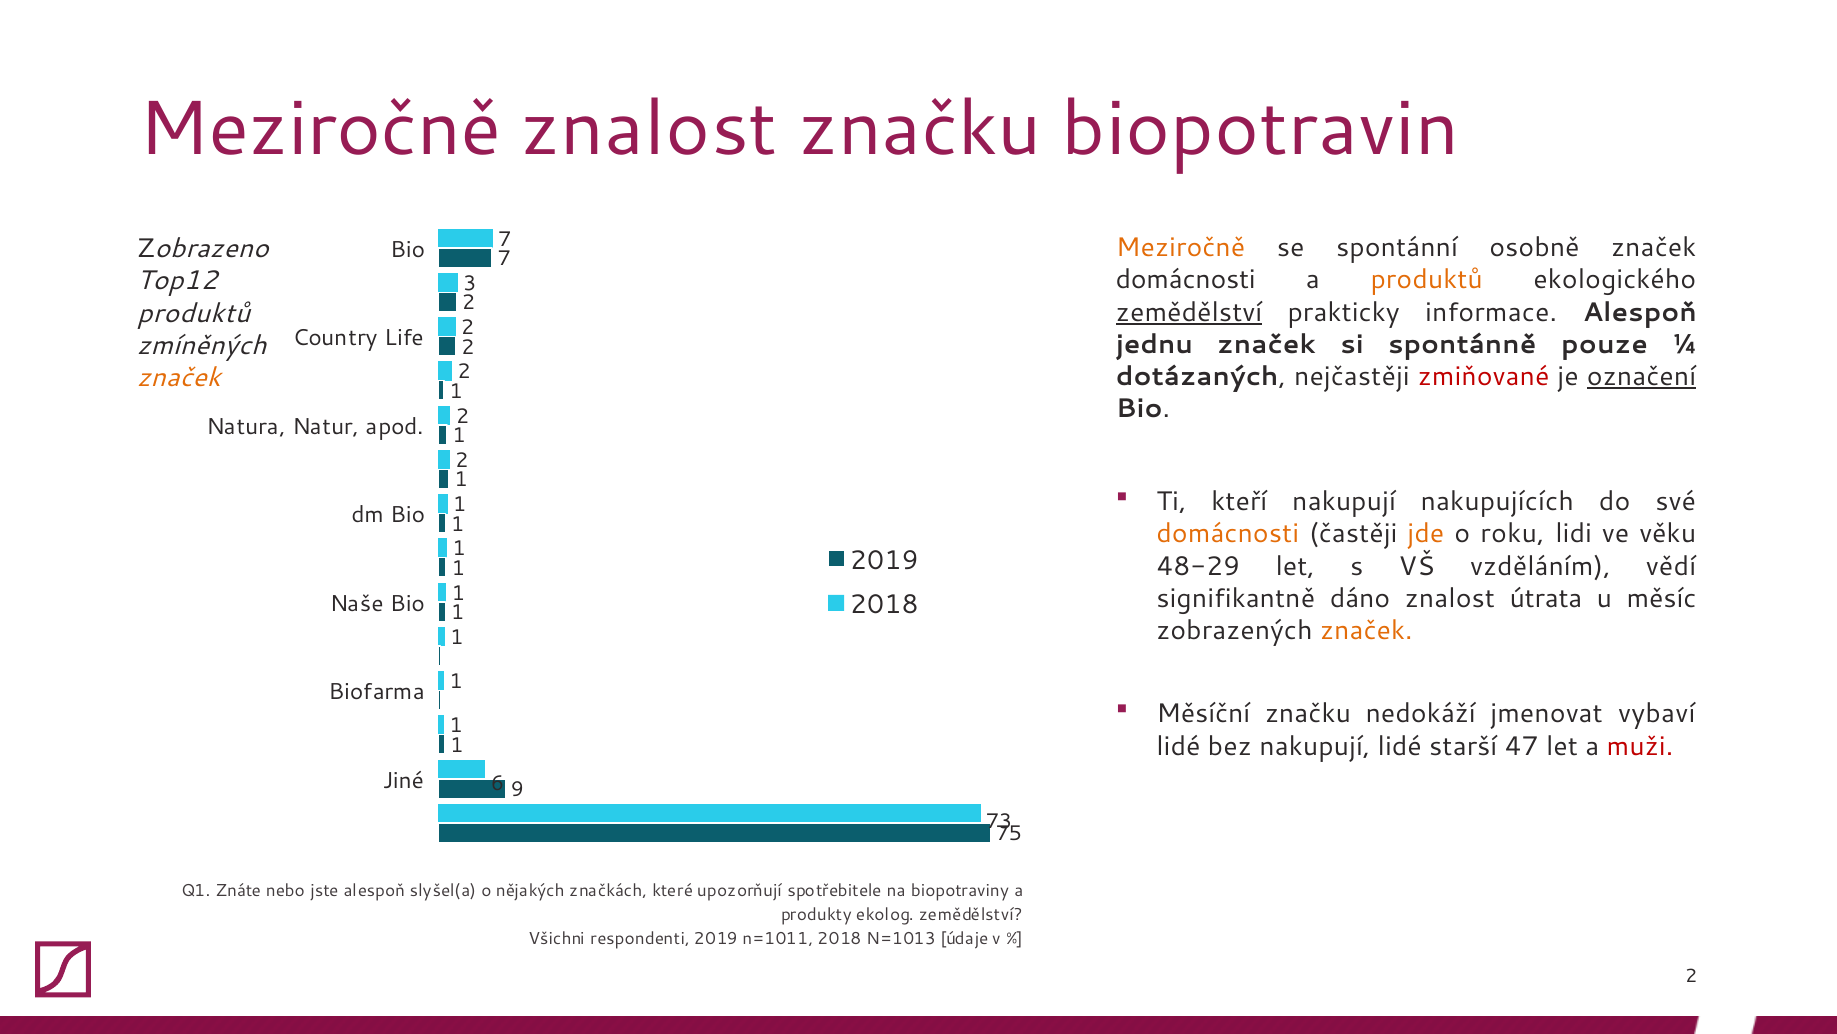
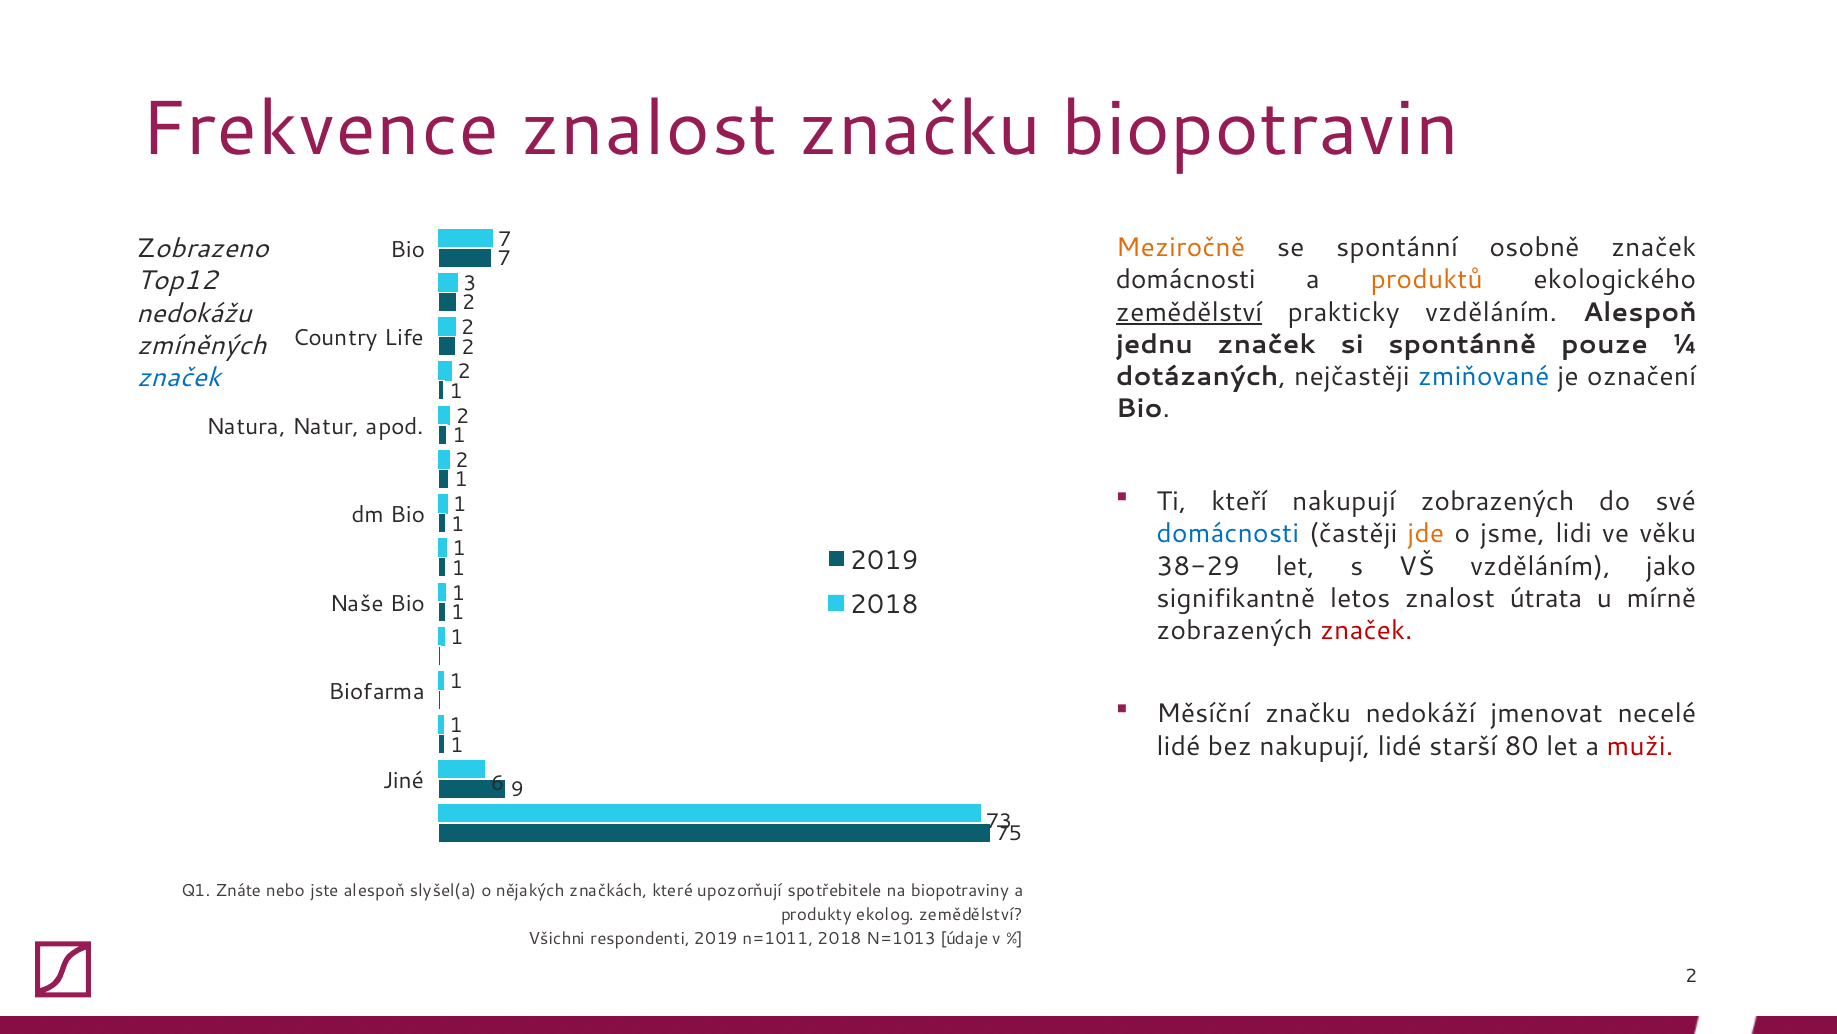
Meziročně at (320, 129): Meziročně -> Frekvence
prakticky informace: informace -> vzděláním
produktů at (194, 313): produktů -> nedokážu
zmiňované colour: red -> blue
označení underline: present -> none
značek at (179, 377) colour: orange -> blue
nakupují nakupujících: nakupujících -> zobrazených
domácnosti at (1228, 534) colour: orange -> blue
roku: roku -> jsme
48-29: 48-29 -> 38-29
vědí: vědí -> jako
dáno: dáno -> letos
měsíc: měsíc -> mírně
značek at (1366, 630) colour: orange -> red
vybaví: vybaví -> necelé
47: 47 -> 80
